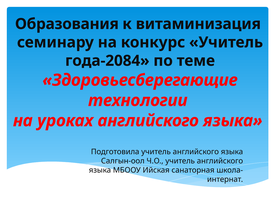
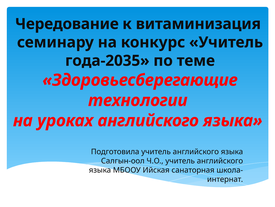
Образования: Образования -> Чередование
года-2084: года-2084 -> года-2035
